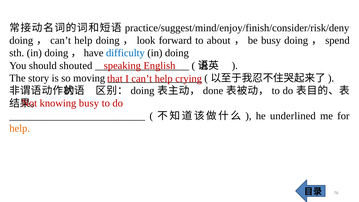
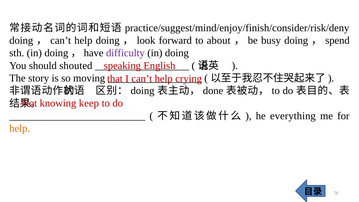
difficulty colour: blue -> purple
knowing busy: busy -> keep
underlined: underlined -> everything
